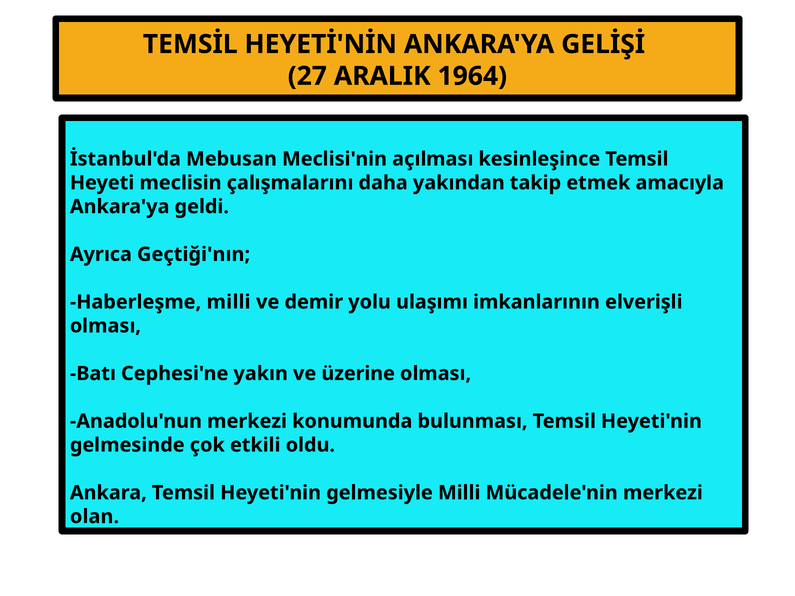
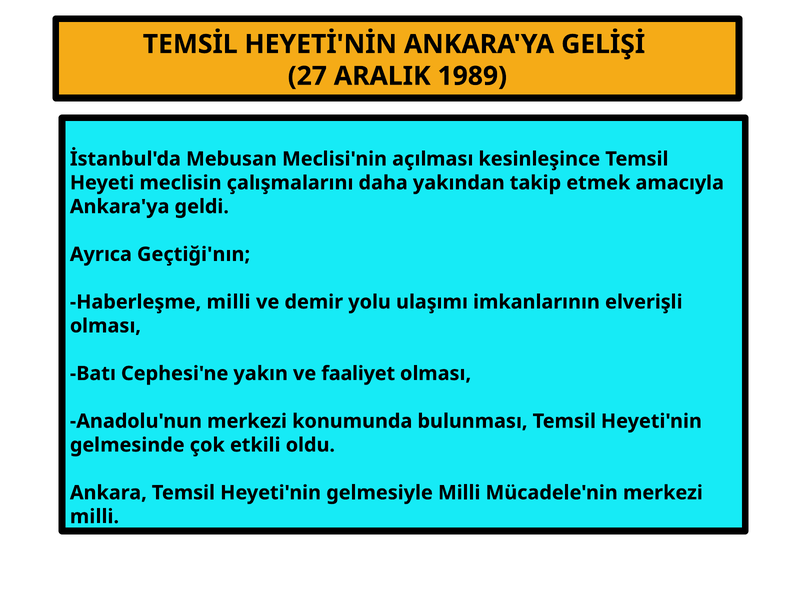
1964: 1964 -> 1989
üzerine: üzerine -> faaliyet
olan at (94, 517): olan -> milli
